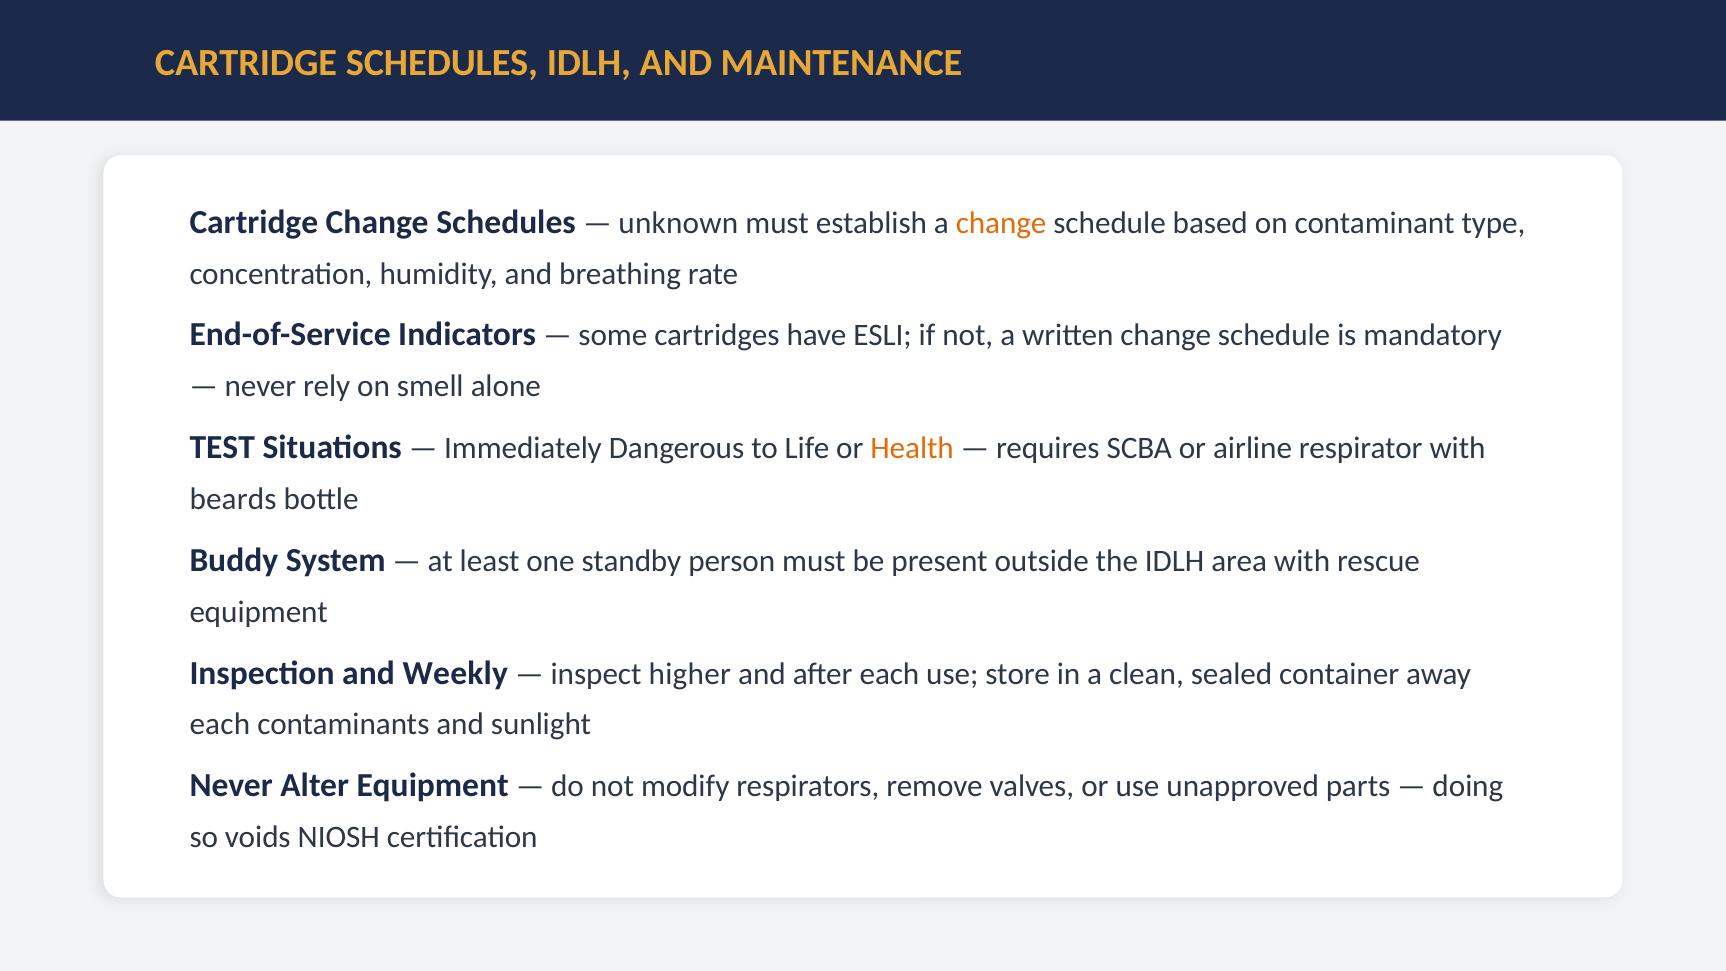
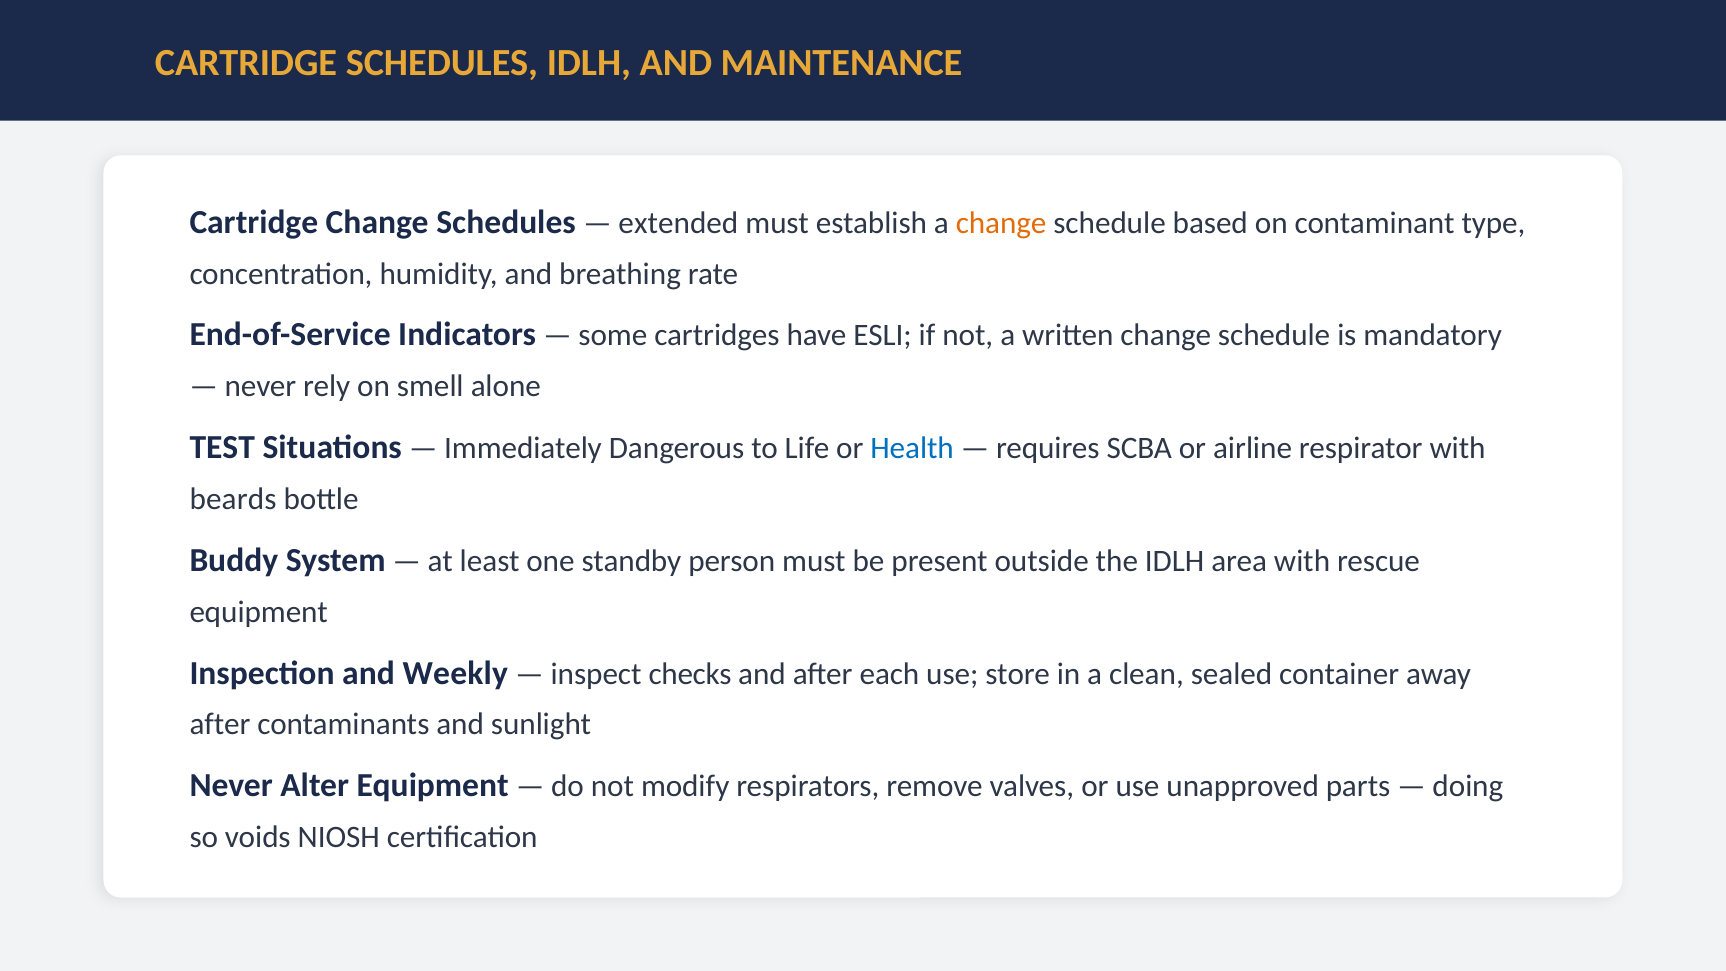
unknown: unknown -> extended
Health colour: orange -> blue
higher: higher -> checks
each at (220, 724): each -> after
